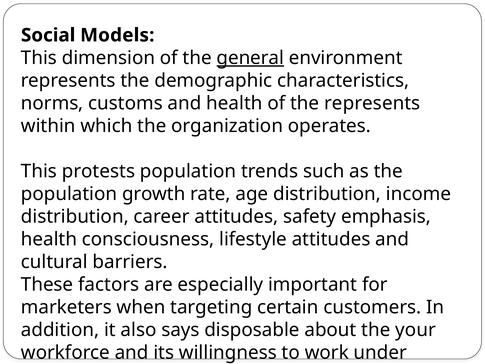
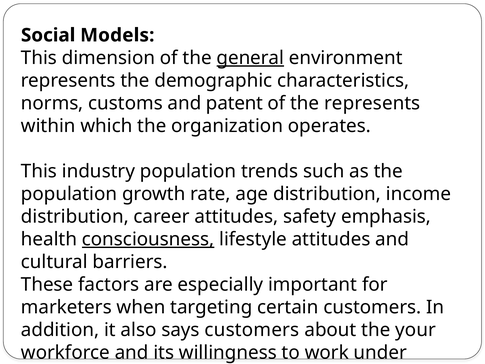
and health: health -> patent
protests: protests -> industry
consciousness underline: none -> present
says disposable: disposable -> customers
